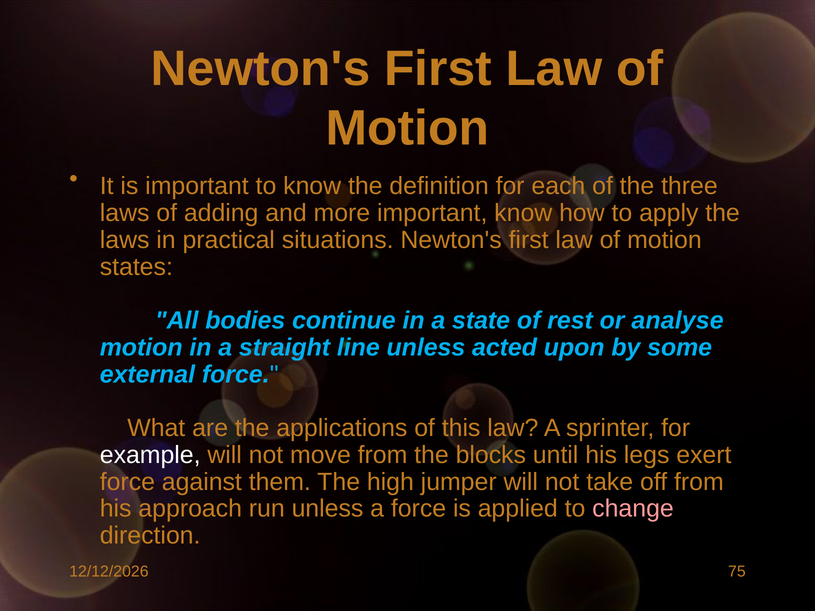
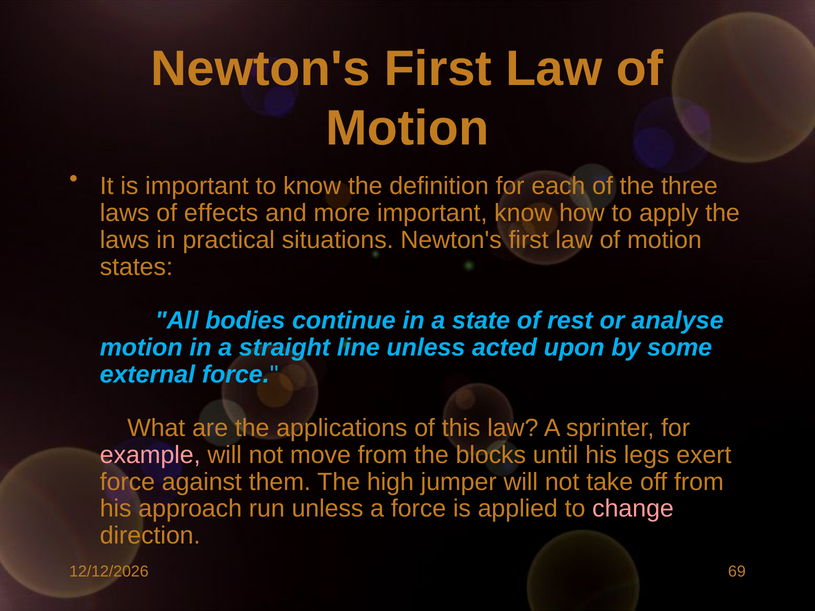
adding: adding -> effects
example colour: white -> pink
75: 75 -> 69
